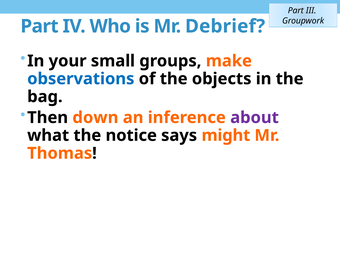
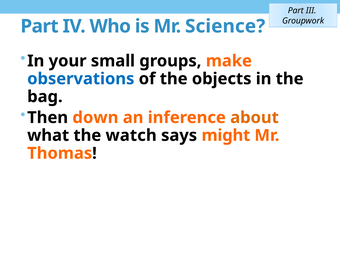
Debrief: Debrief -> Science
about colour: purple -> orange
notice: notice -> watch
